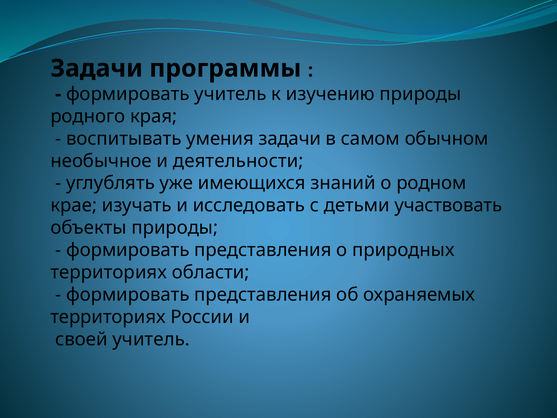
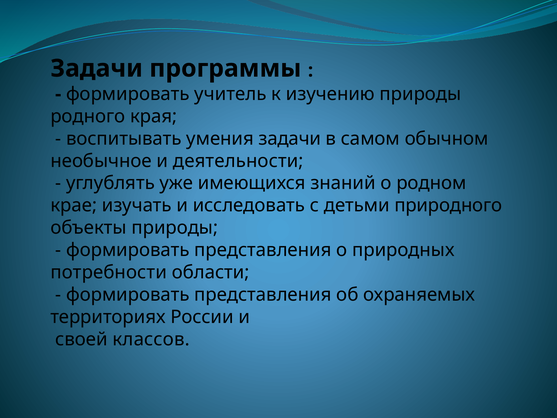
участвовать: участвовать -> природного
территориях at (109, 272): территориях -> потребности
своей учитель: учитель -> классов
